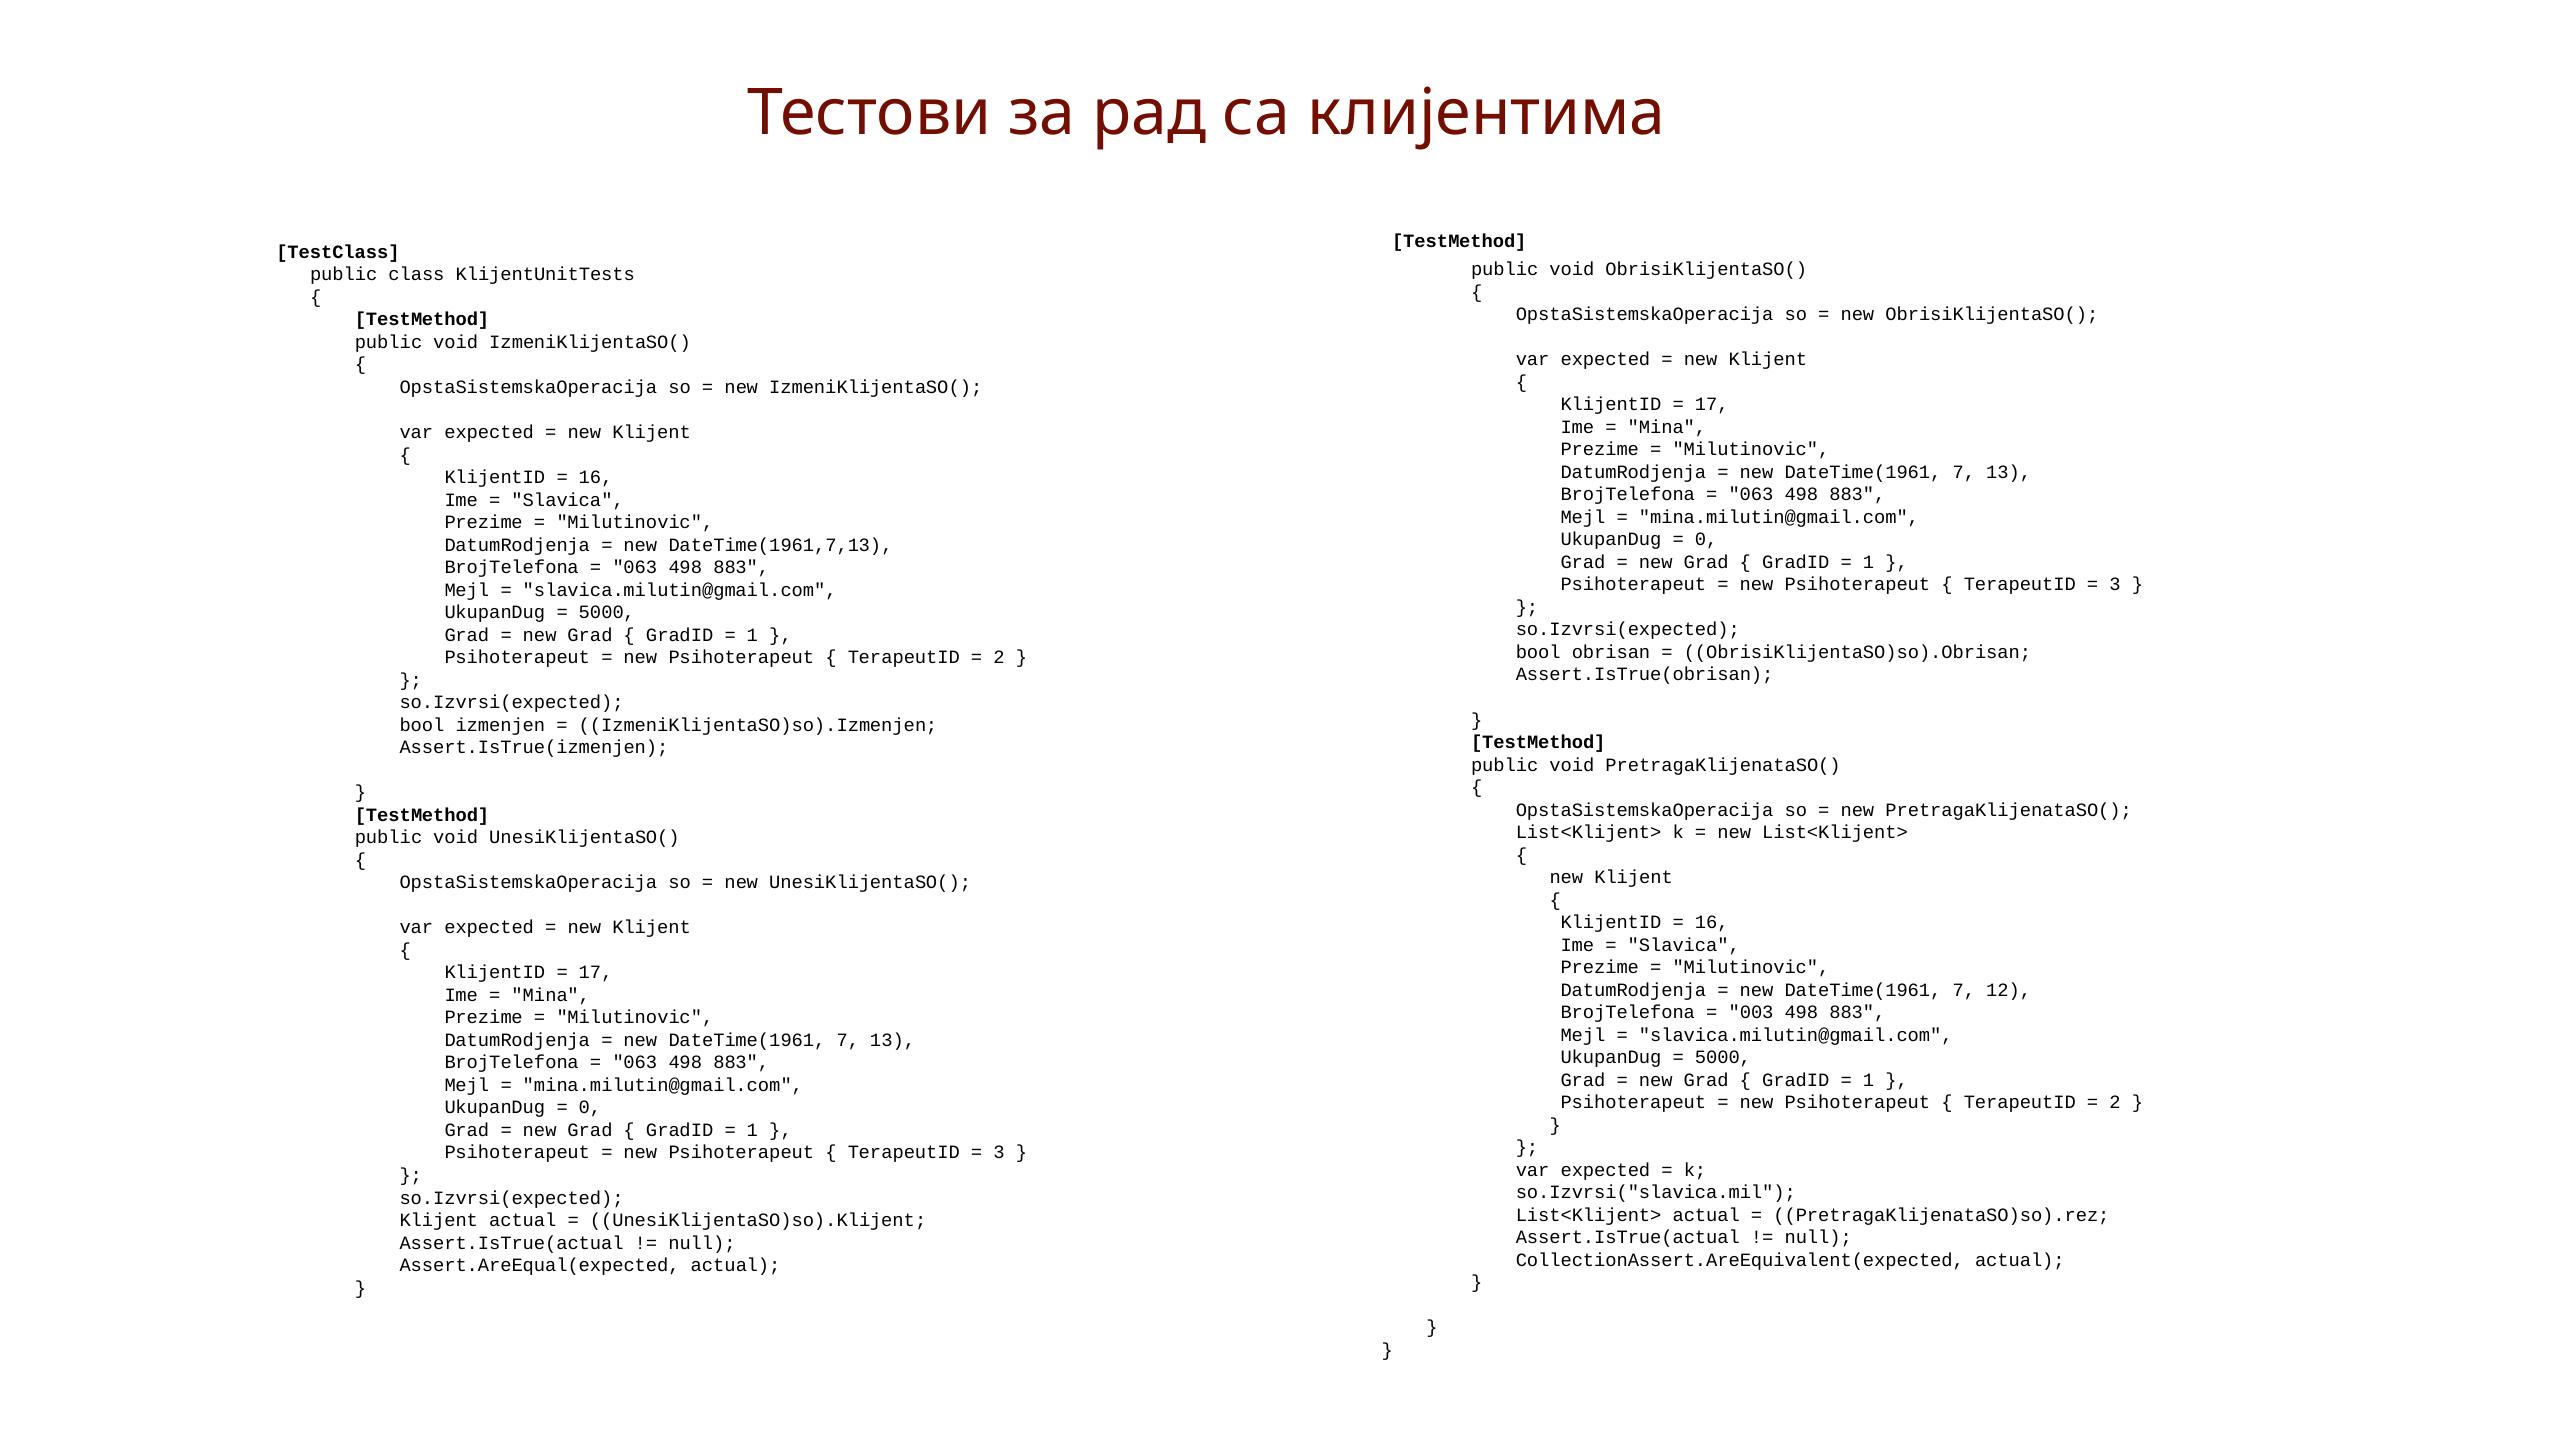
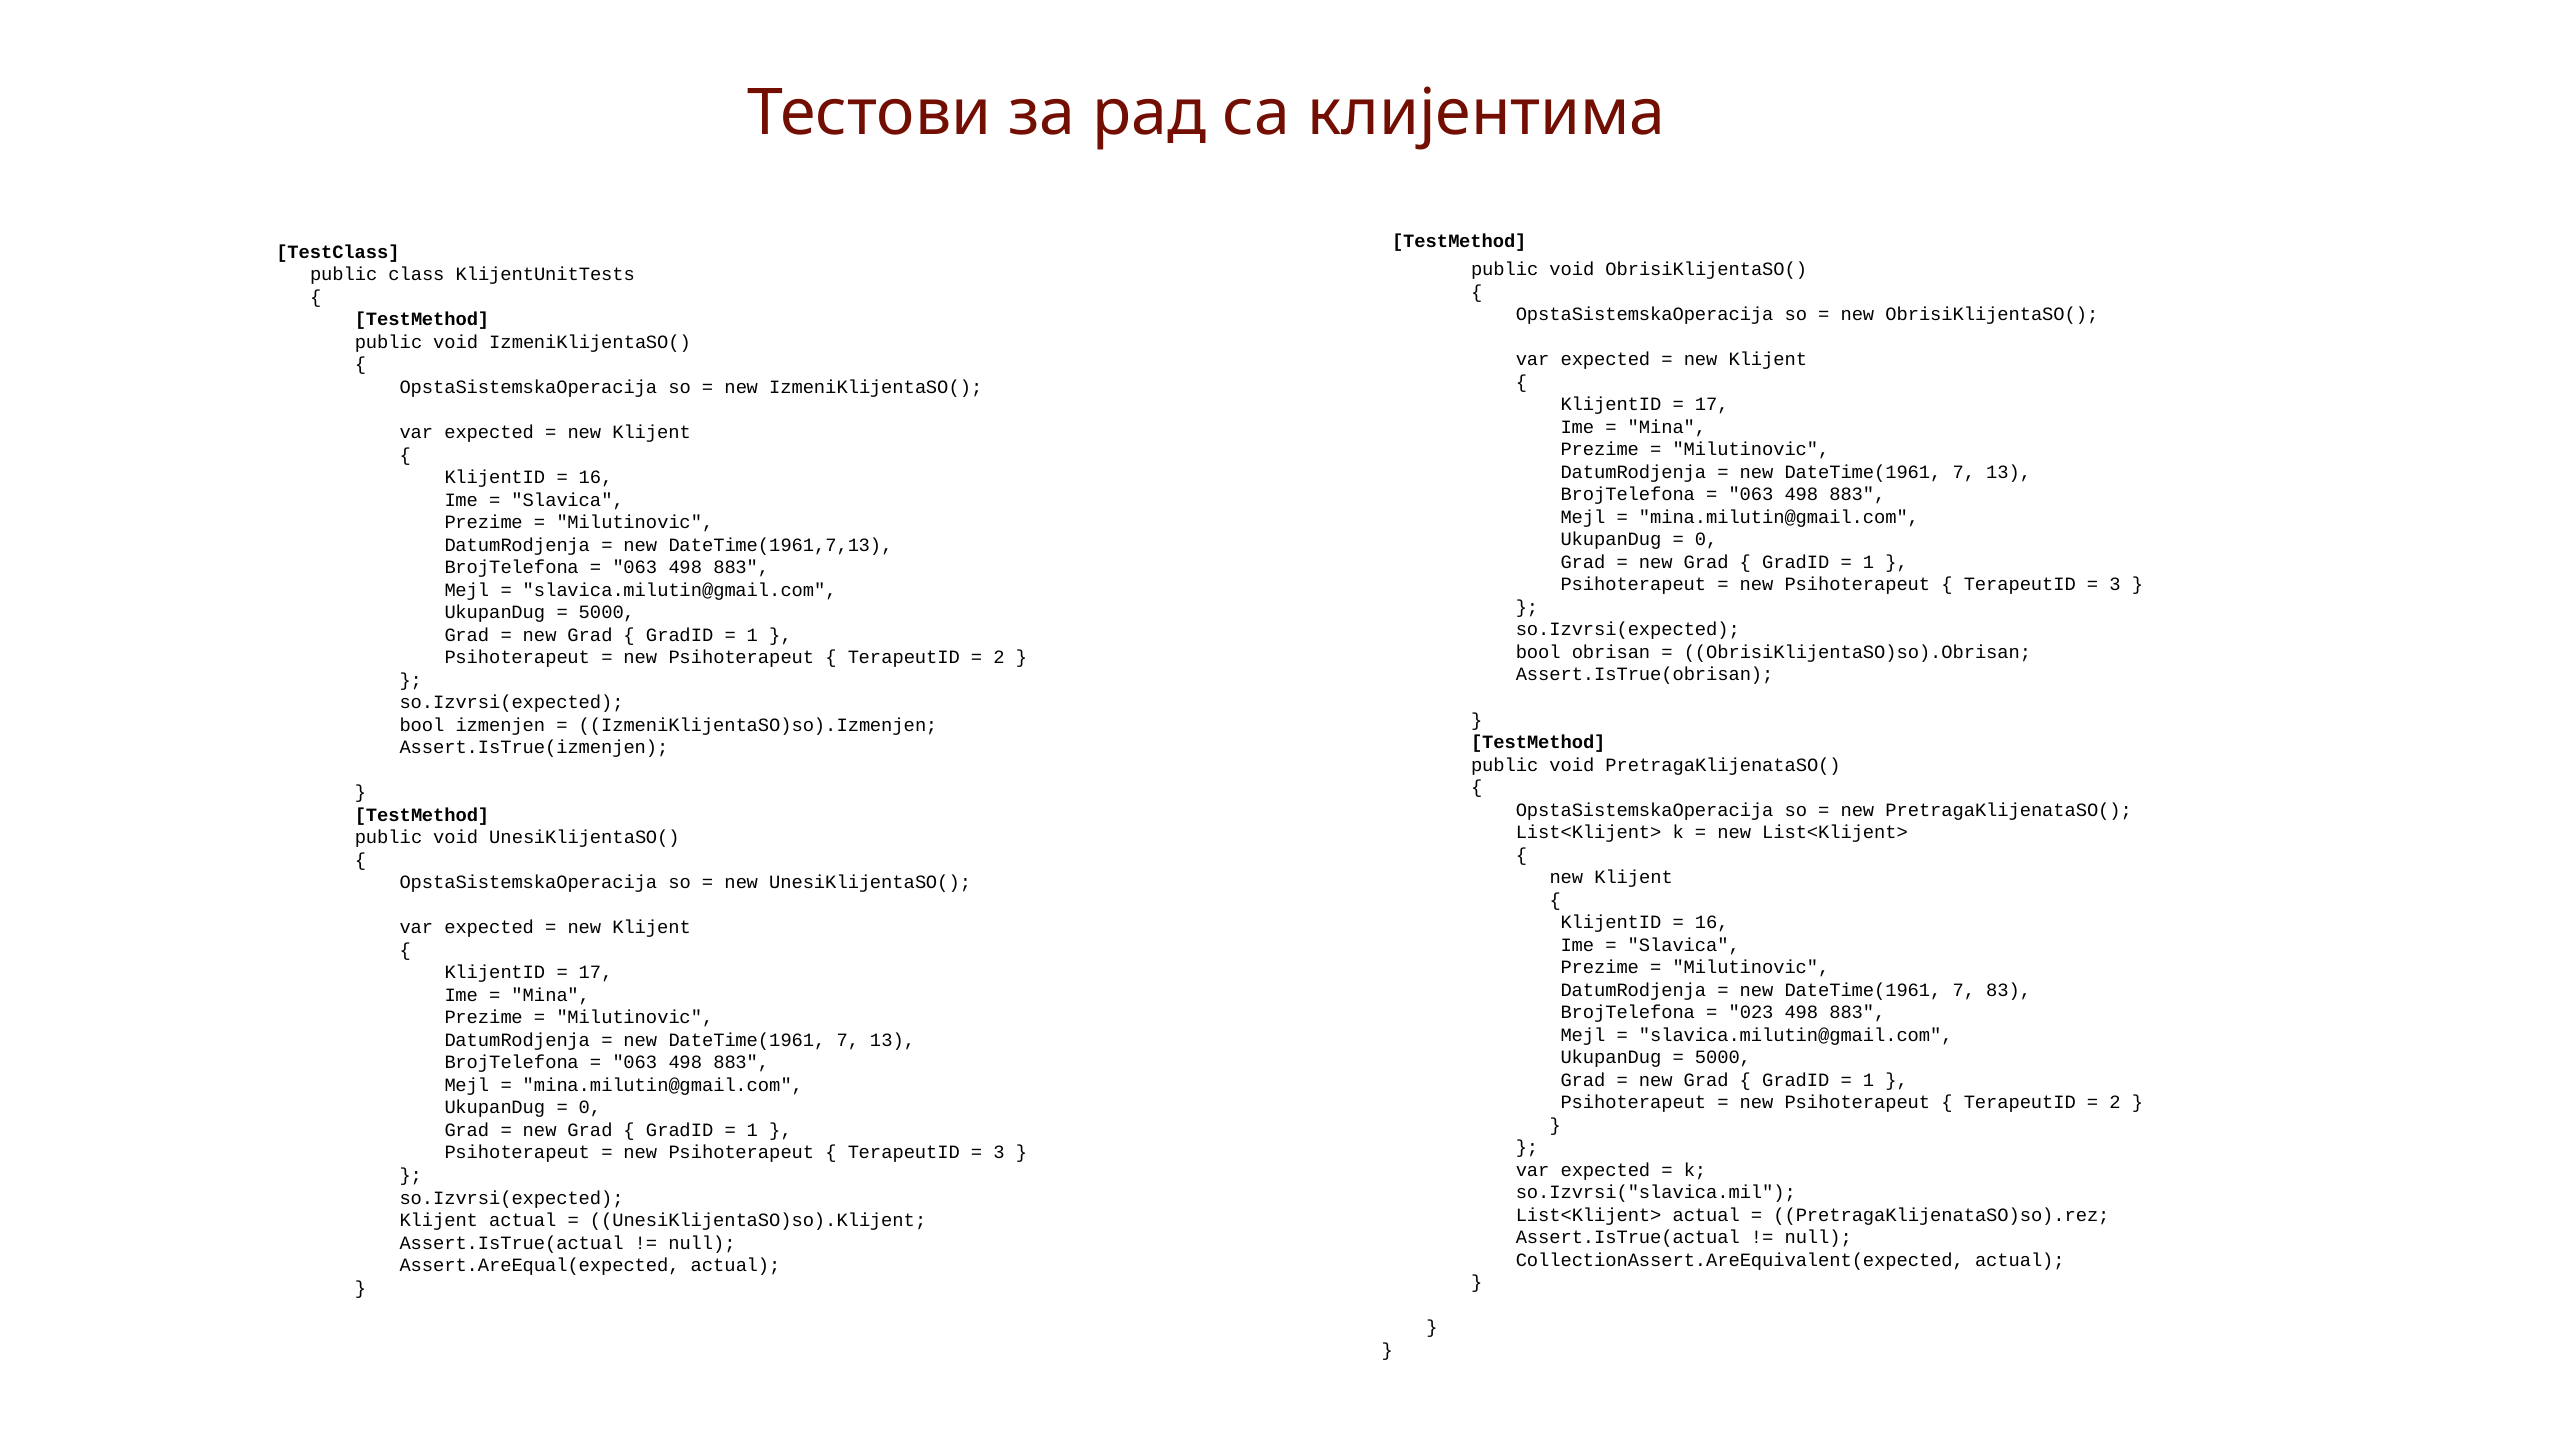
12: 12 -> 83
003: 003 -> 023
